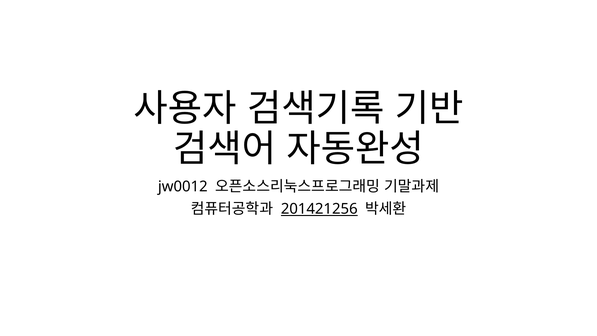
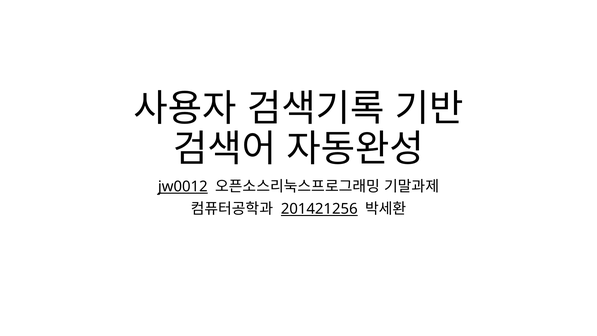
jw0012 underline: none -> present
